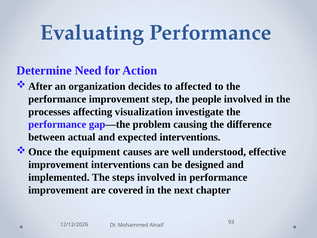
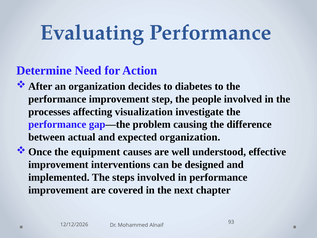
affected: affected -> diabetes
expected interventions: interventions -> organization
